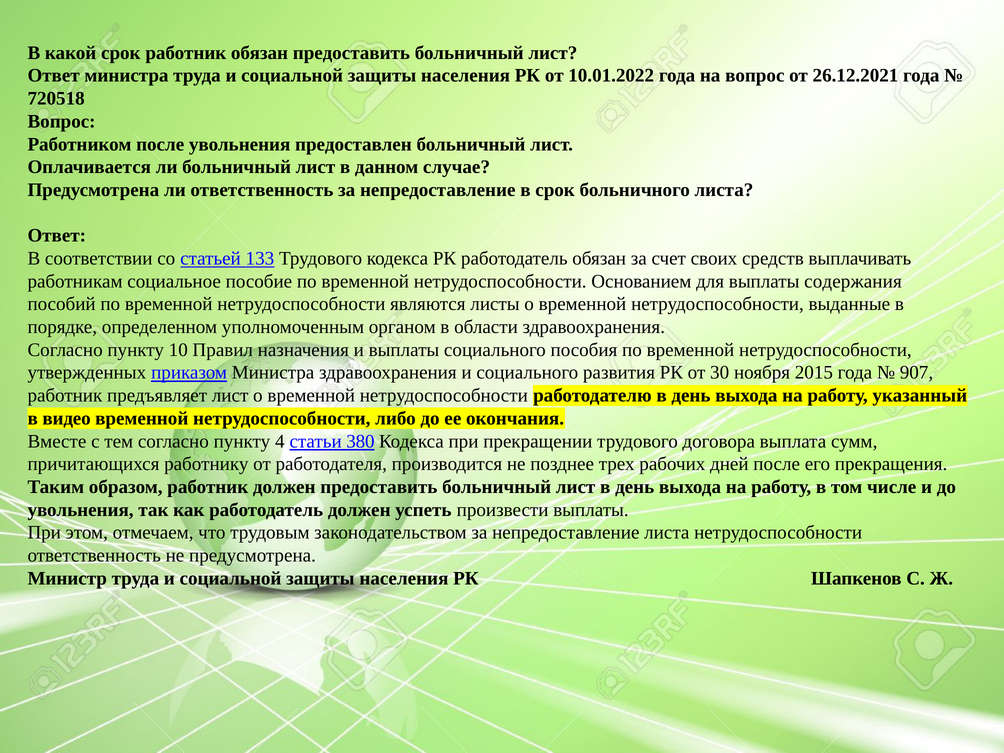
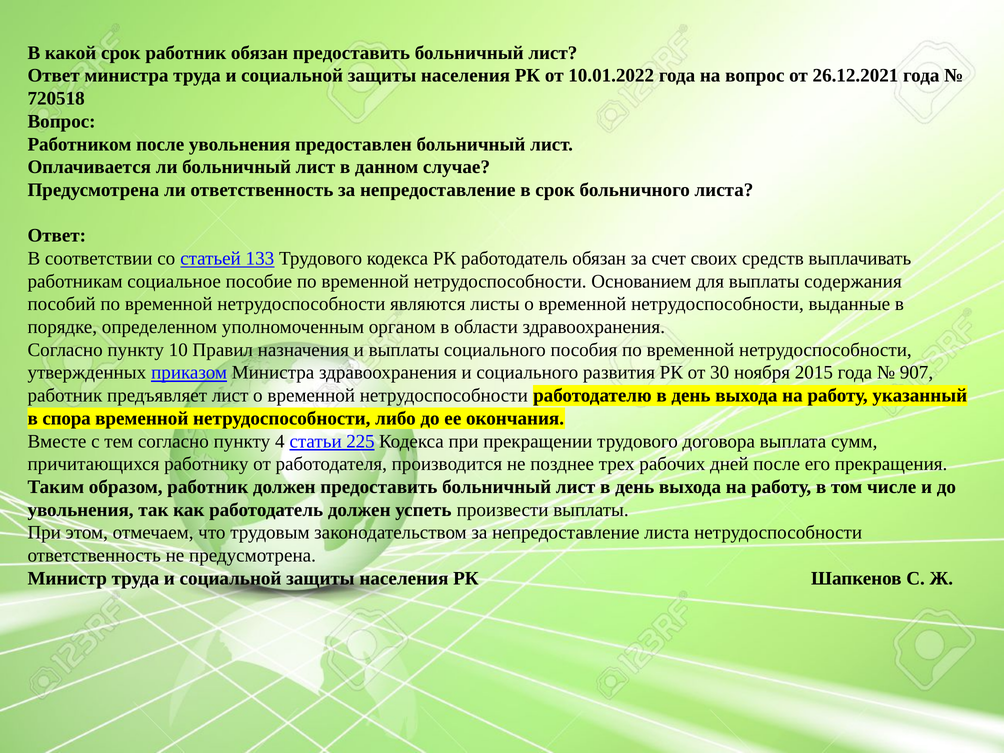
видео: видео -> спора
380: 380 -> 225
